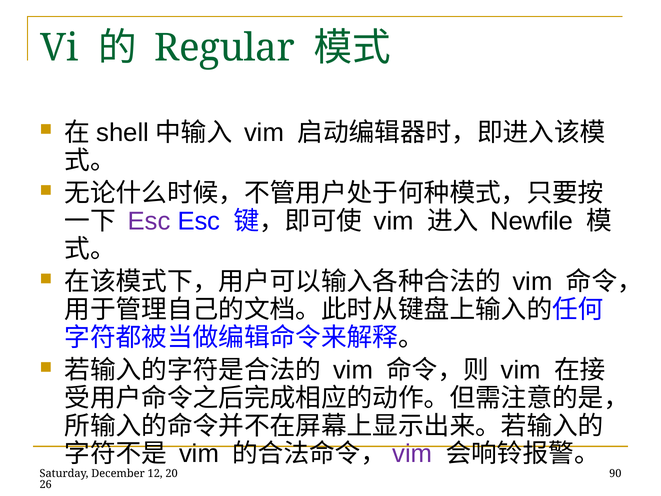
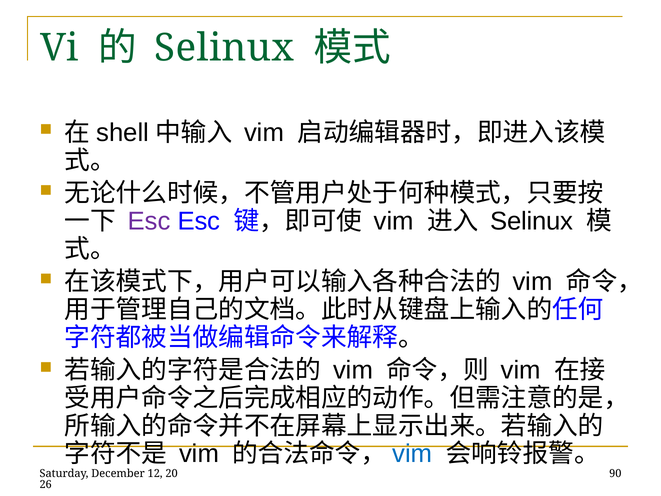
Regular at (225, 48): Regular -> Selinux
Newfile at (532, 221): Newfile -> Selinux
vim at (412, 454) colour: purple -> blue
